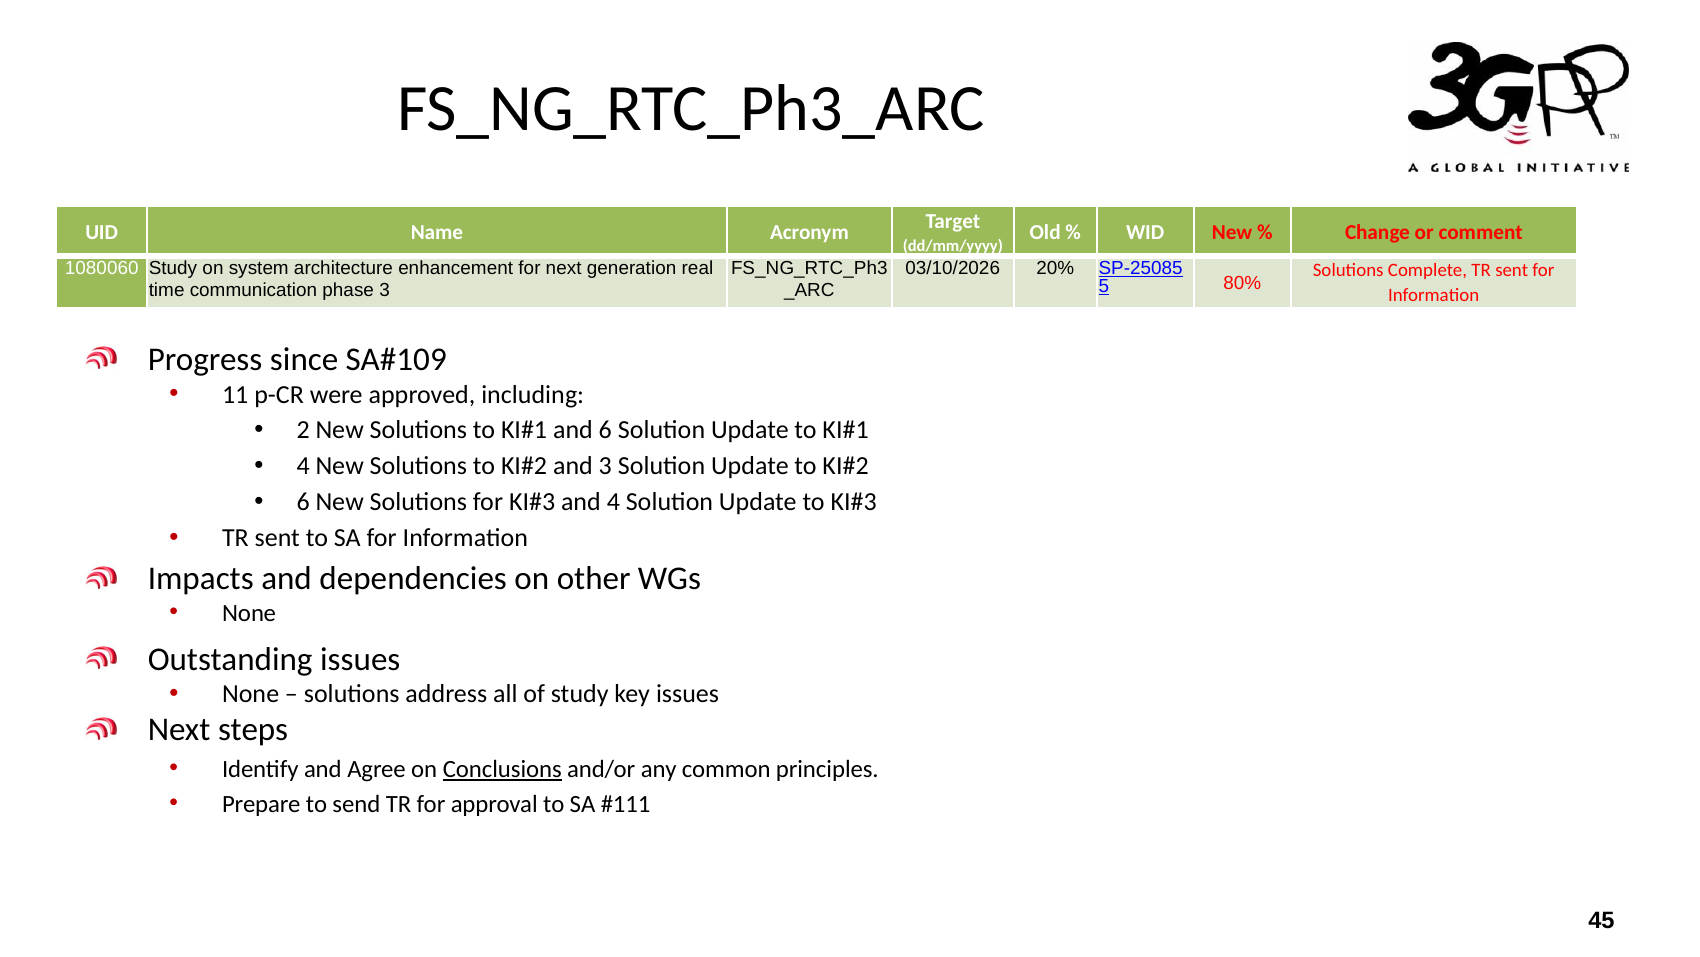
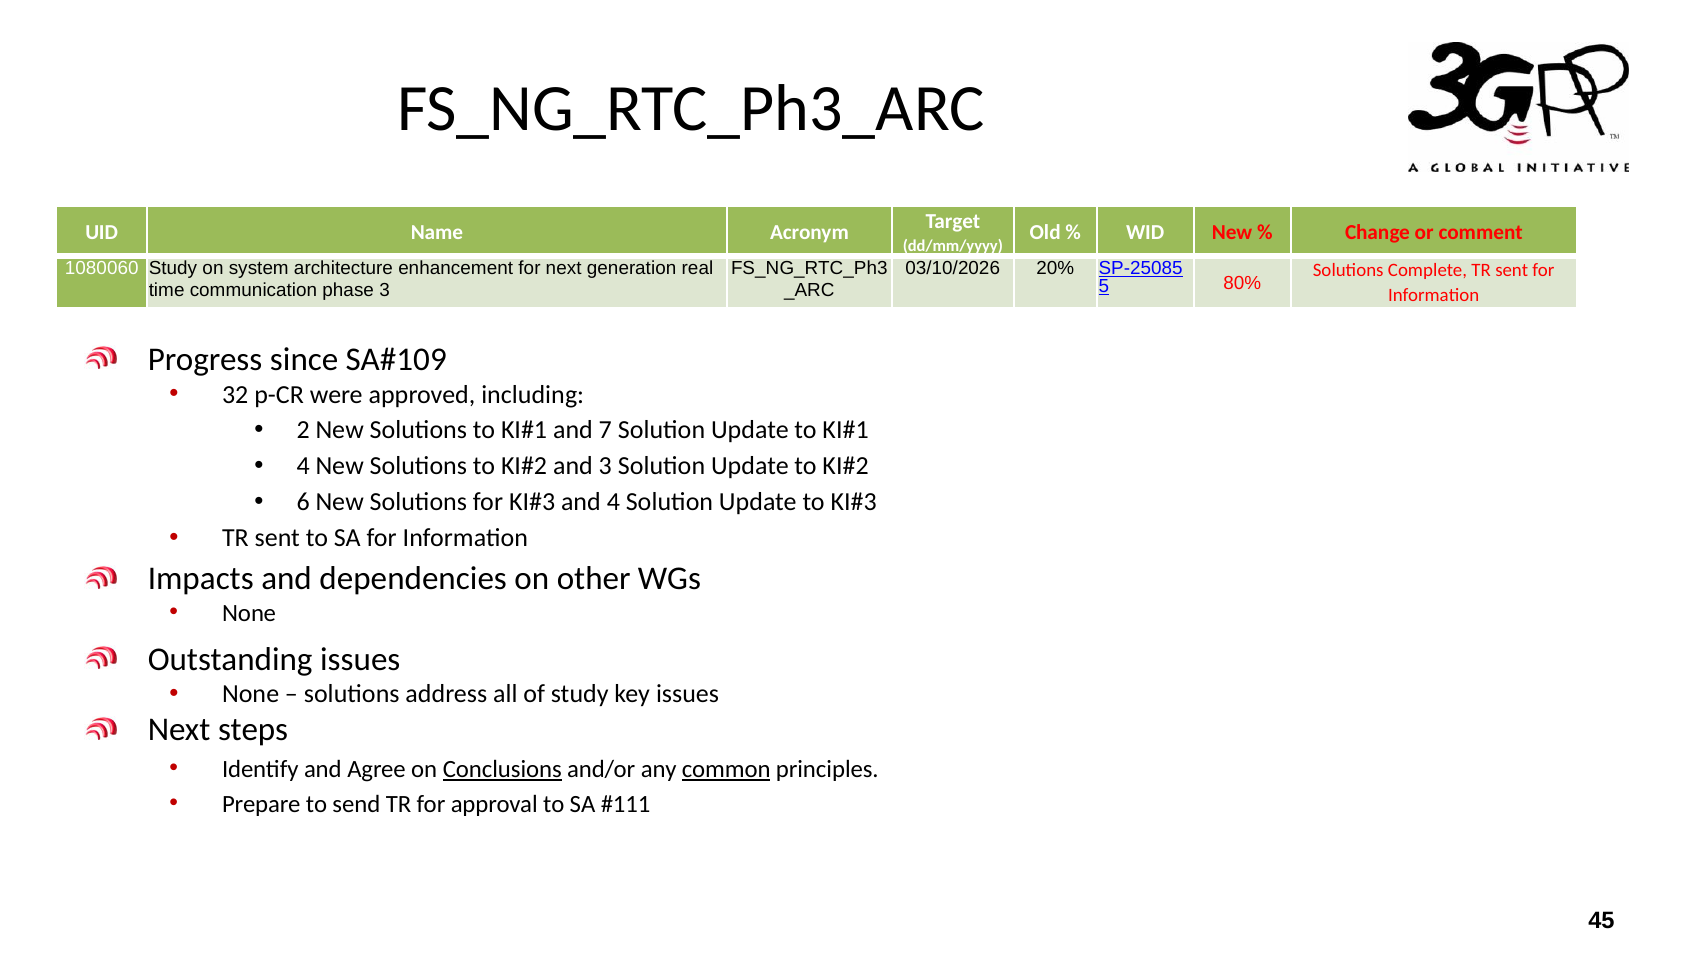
11: 11 -> 32
and 6: 6 -> 7
common underline: none -> present
